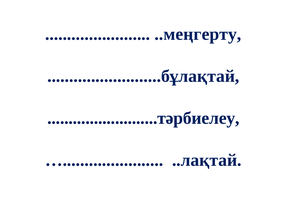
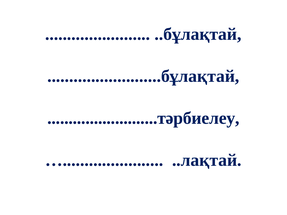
..меңгерту: ..меңгерту -> ..бұлақтай
